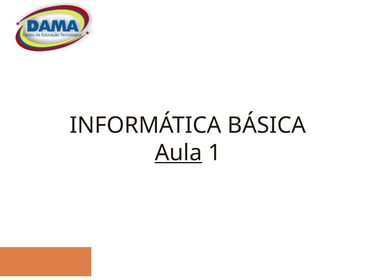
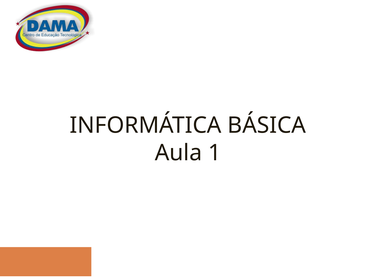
Aula underline: present -> none
